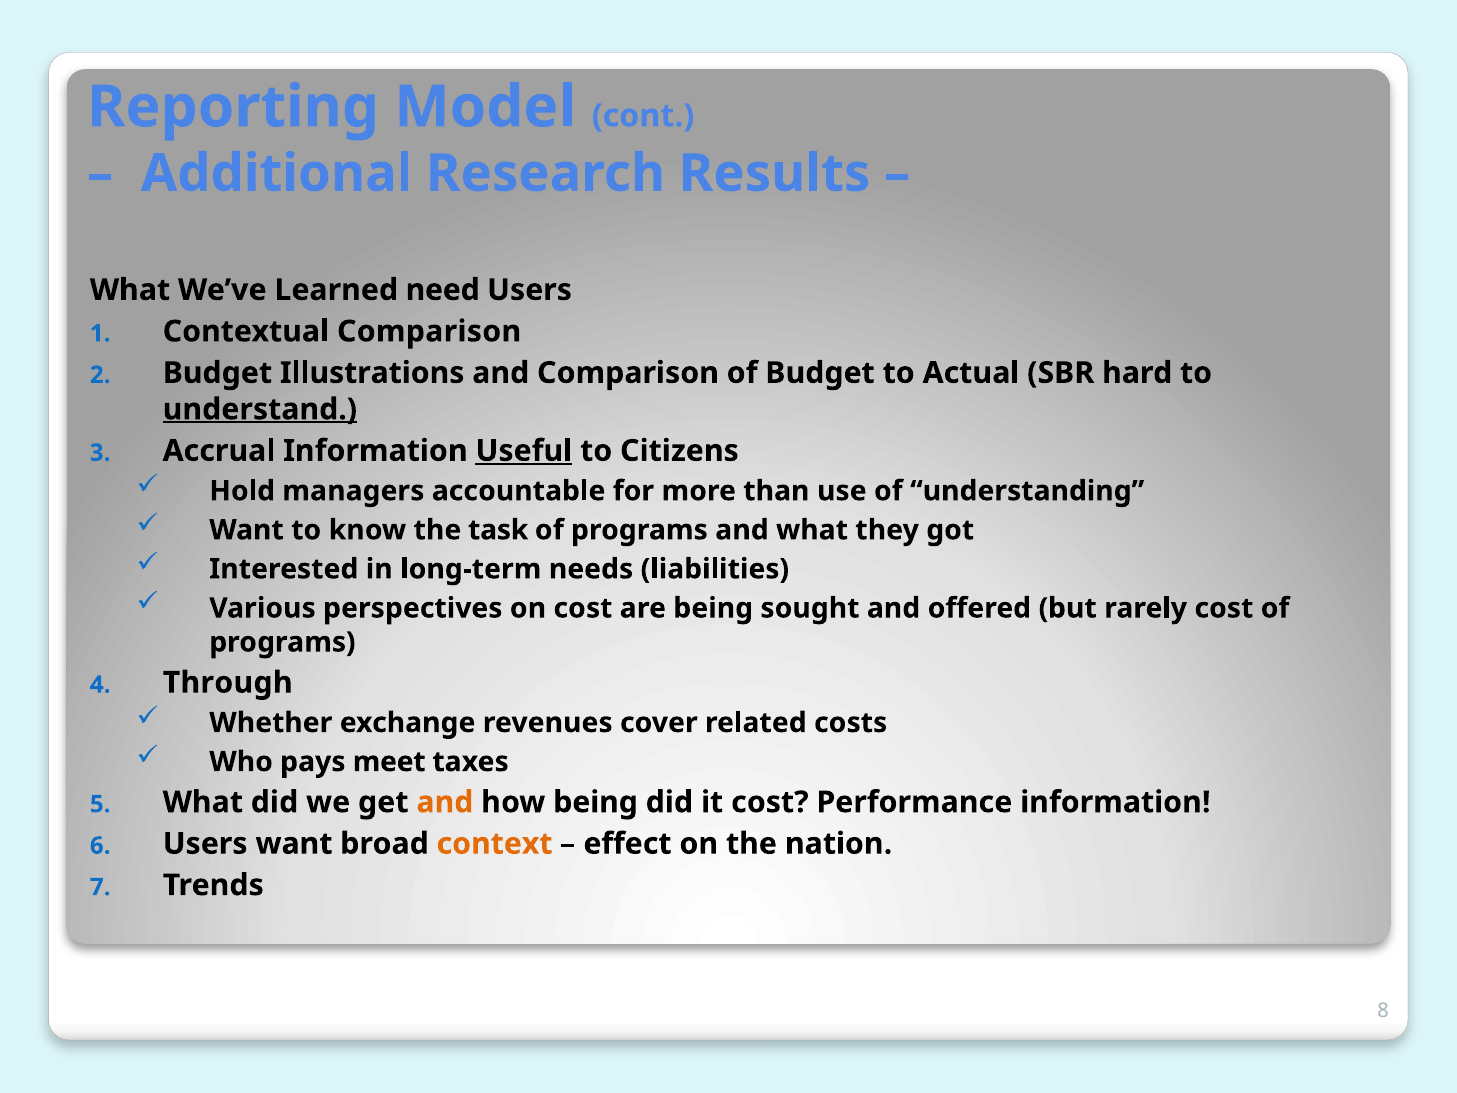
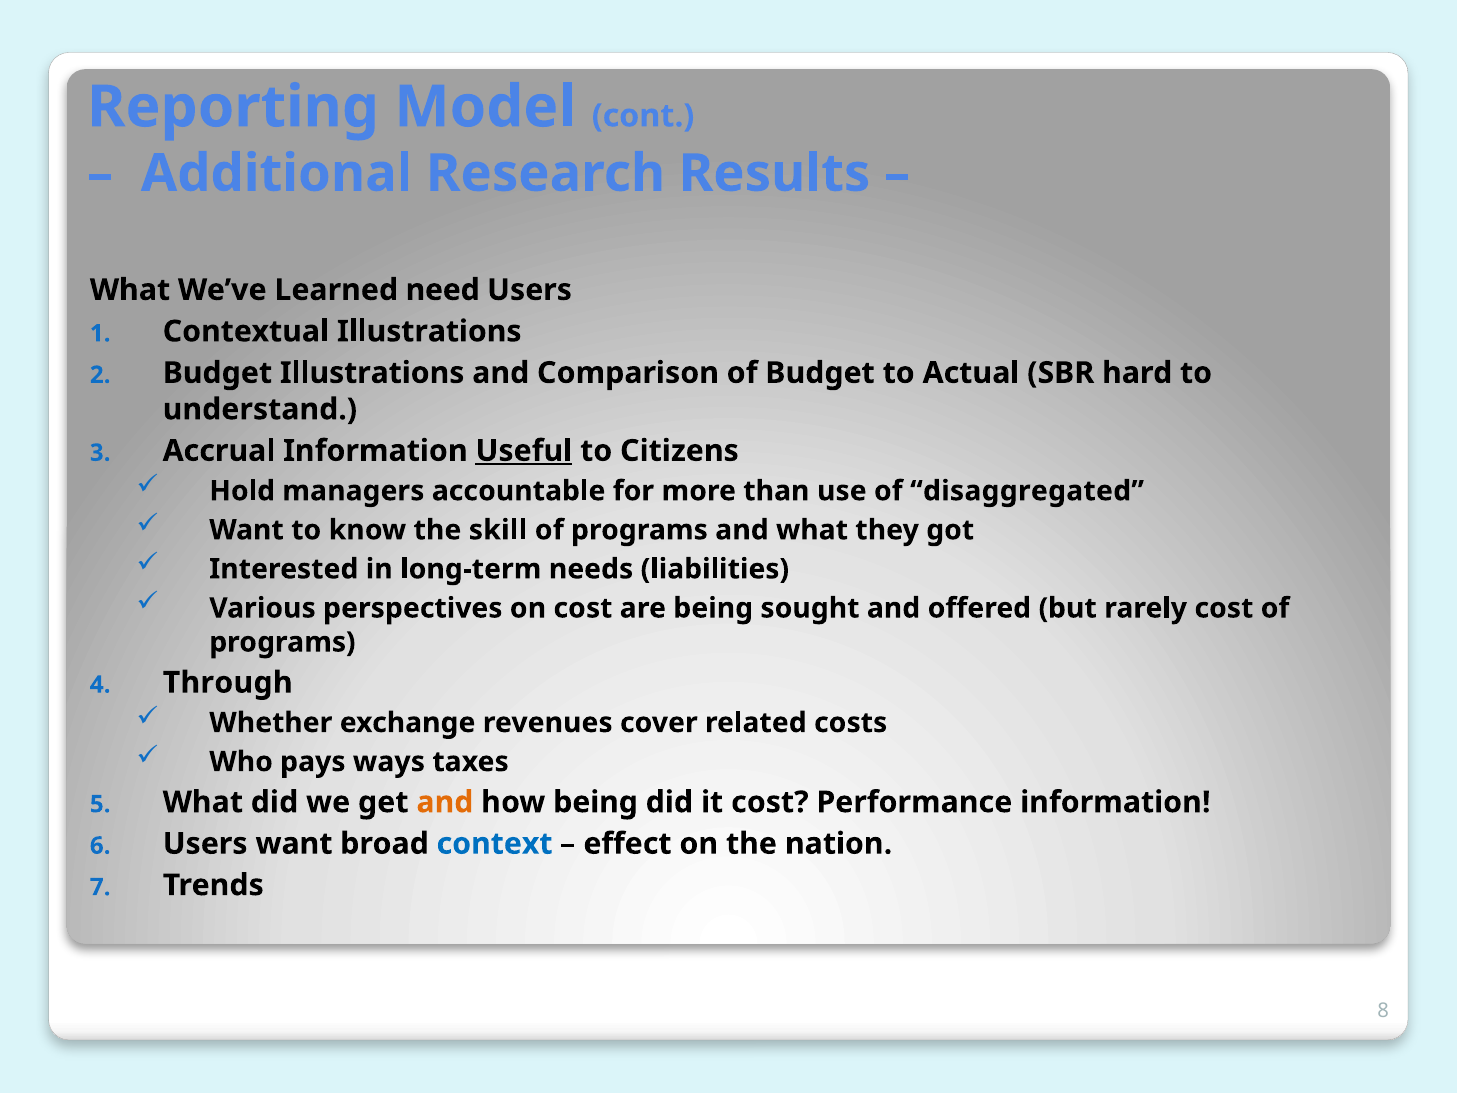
Contextual Comparison: Comparison -> Illustrations
understand underline: present -> none
understanding: understanding -> disaggregated
task: task -> skill
meet: meet -> ways
context colour: orange -> blue
